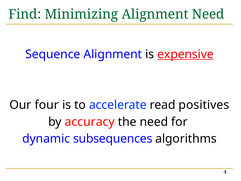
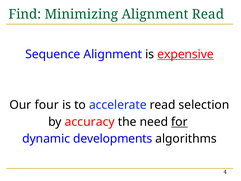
Alignment Need: Need -> Read
positives: positives -> selection
for underline: none -> present
subsequences: subsequences -> developments
